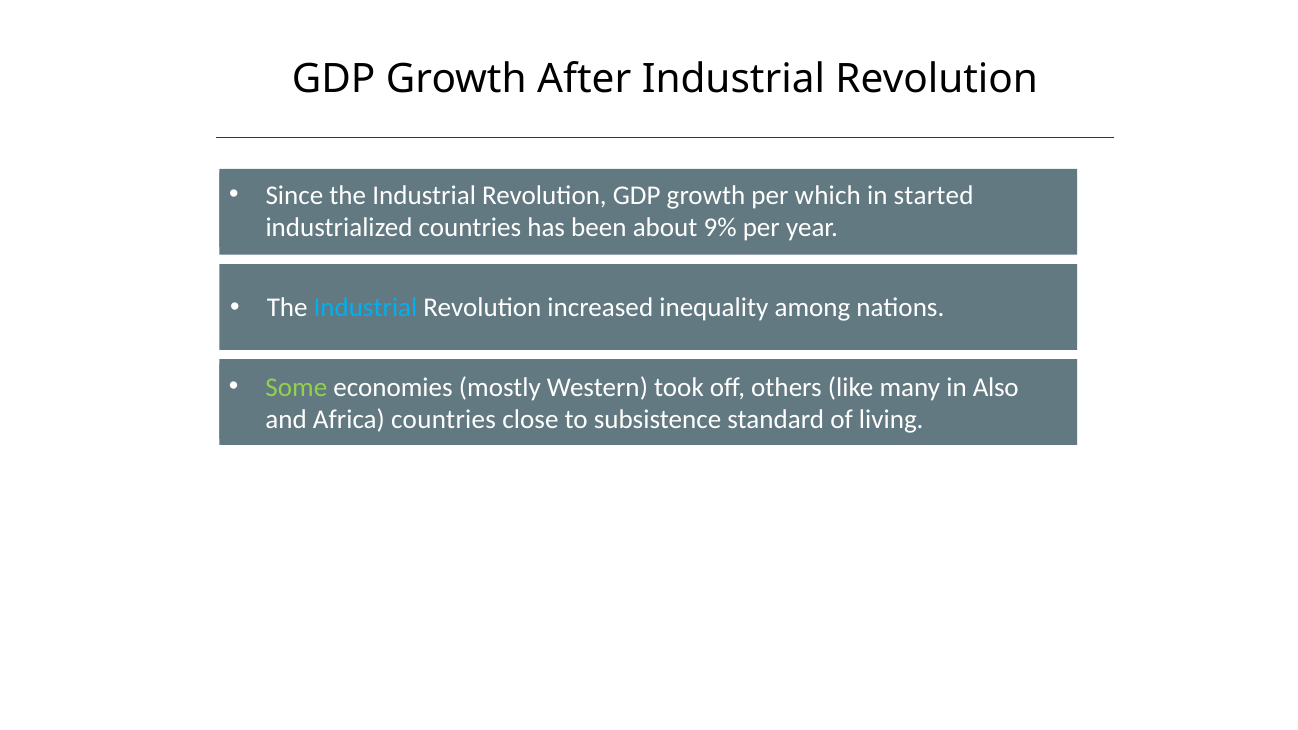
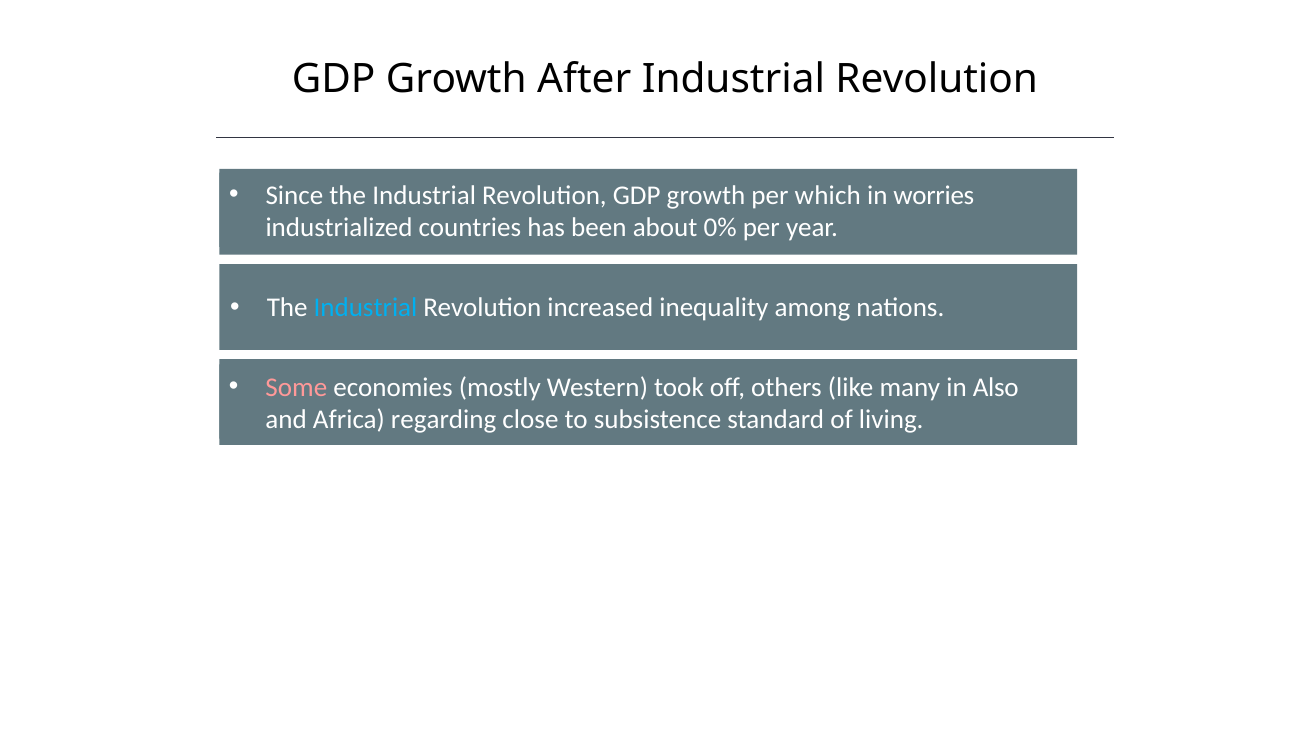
started: started -> worries
9%: 9% -> 0%
Some colour: light green -> pink
Africa countries: countries -> regarding
